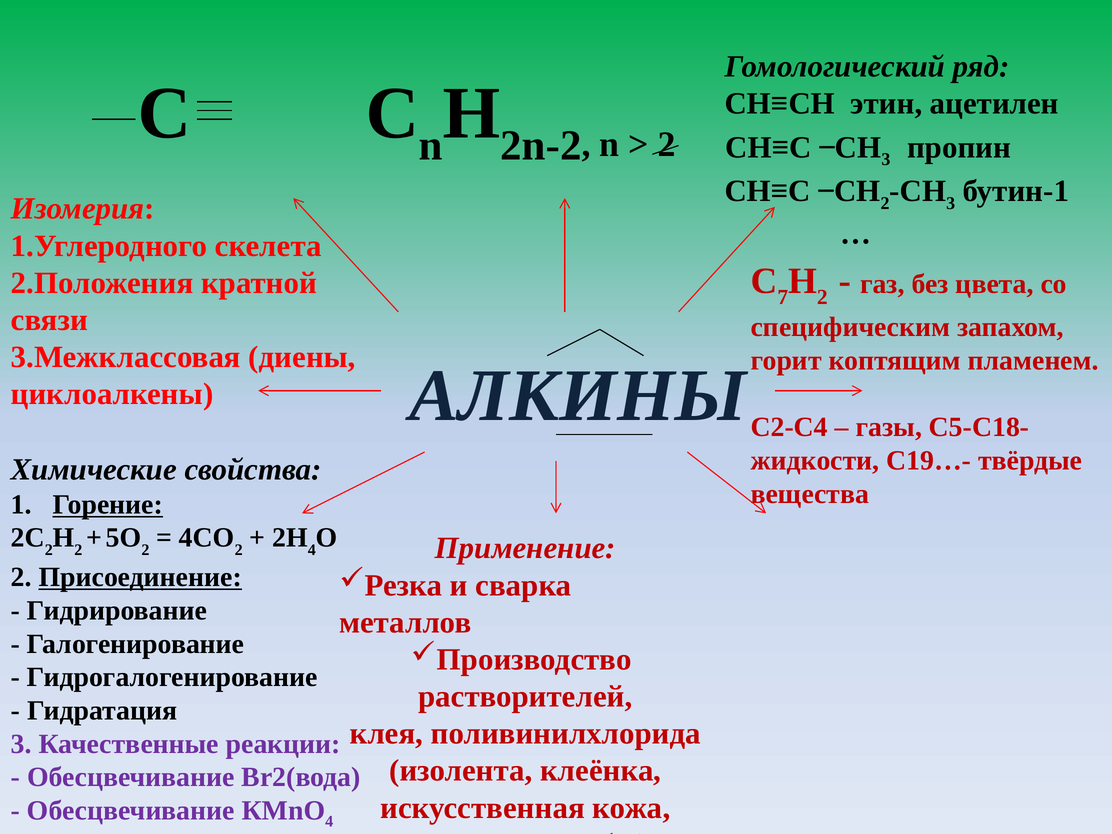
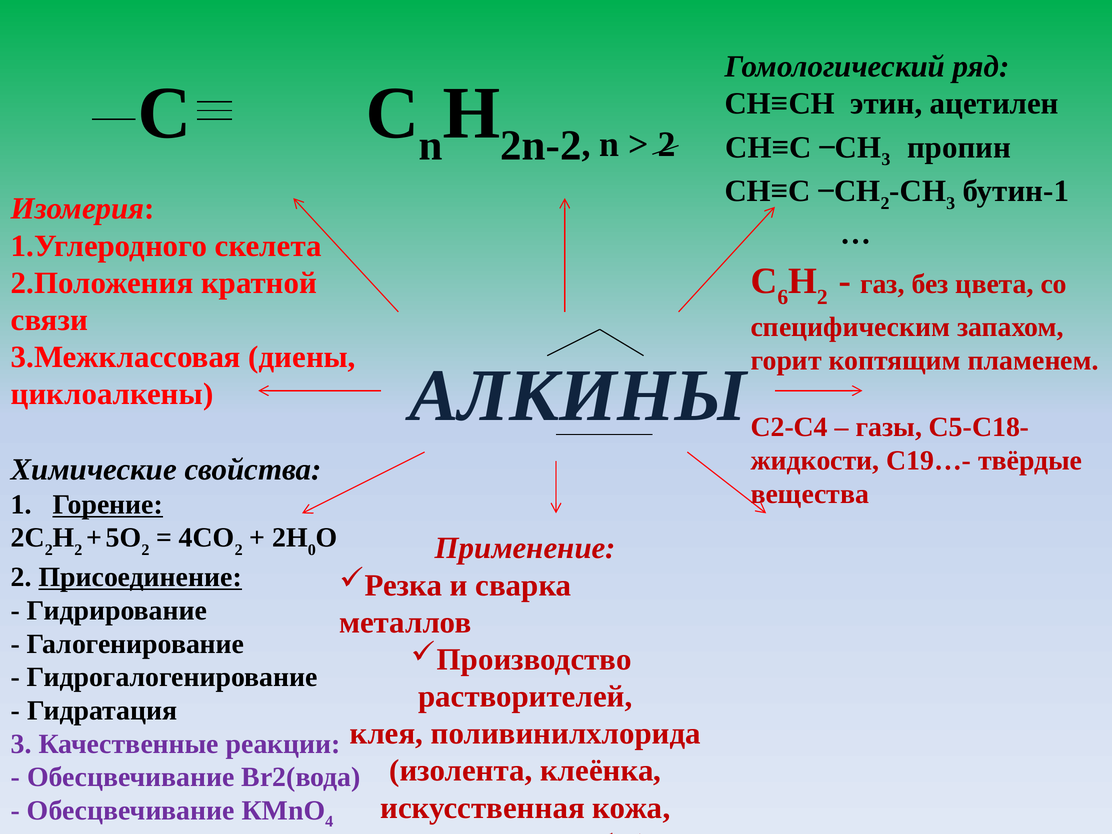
7: 7 -> 6
4 at (312, 550): 4 -> 0
